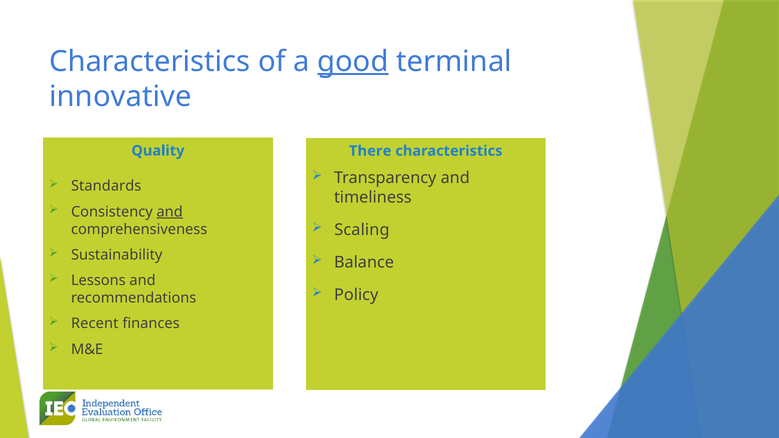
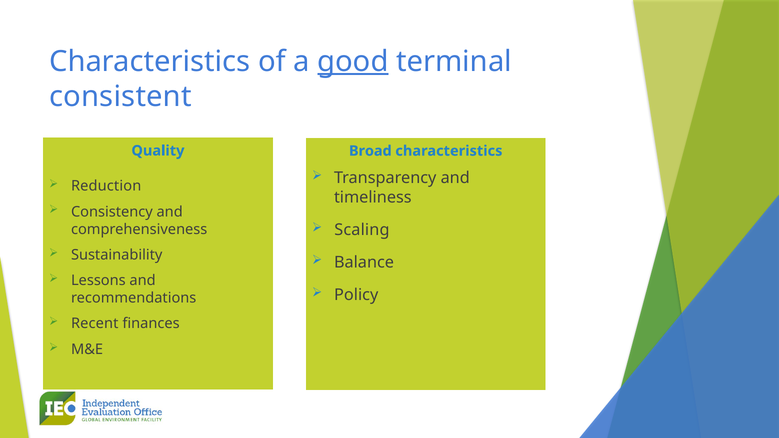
innovative: innovative -> consistent
There: There -> Broad
Standards: Standards -> Reduction
and at (170, 212) underline: present -> none
